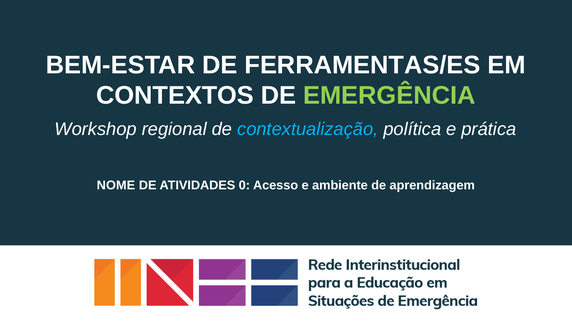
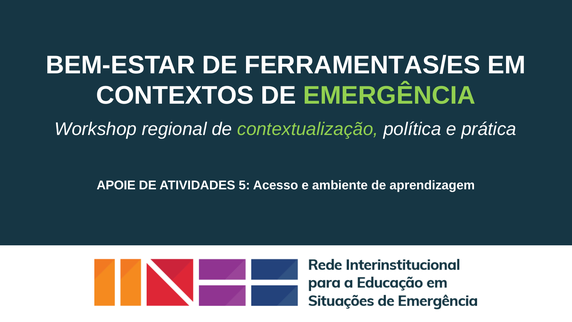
contextualização colour: light blue -> light green
NOME: NOME -> APOIE
0: 0 -> 5
